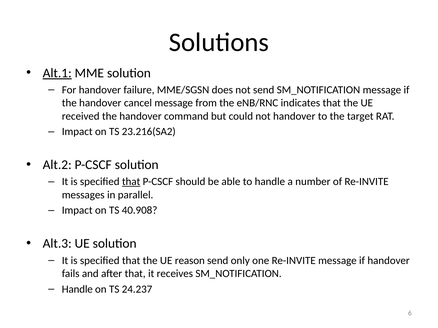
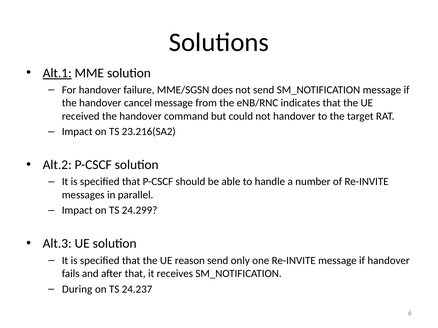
that at (131, 182) underline: present -> none
40.908: 40.908 -> 24.299
Handle at (77, 290): Handle -> During
